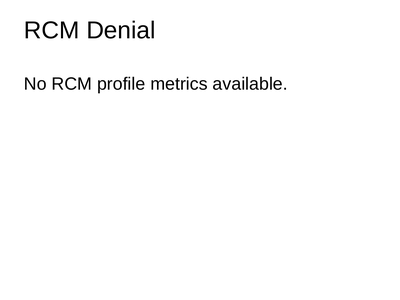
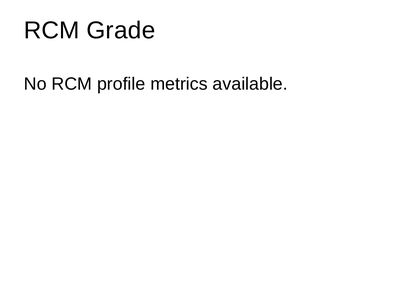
Denial: Denial -> Grade
